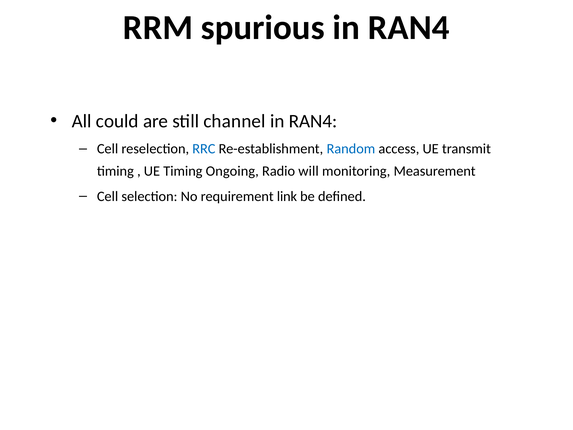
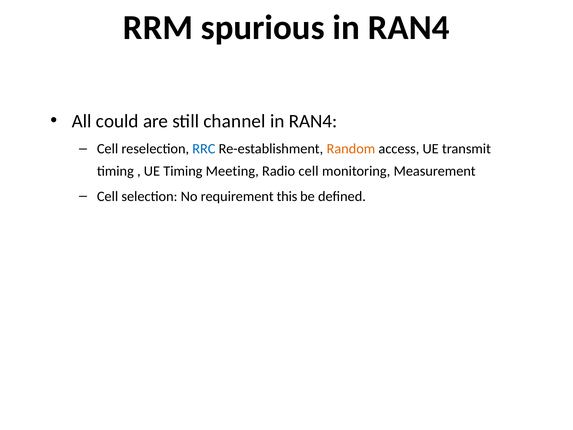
Random colour: blue -> orange
Ongoing: Ongoing -> Meeting
Radio will: will -> cell
link: link -> this
